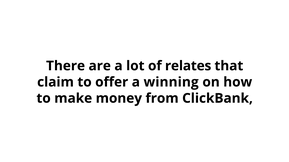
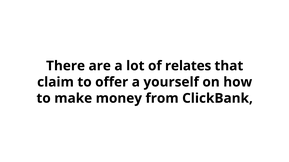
winning: winning -> yourself
